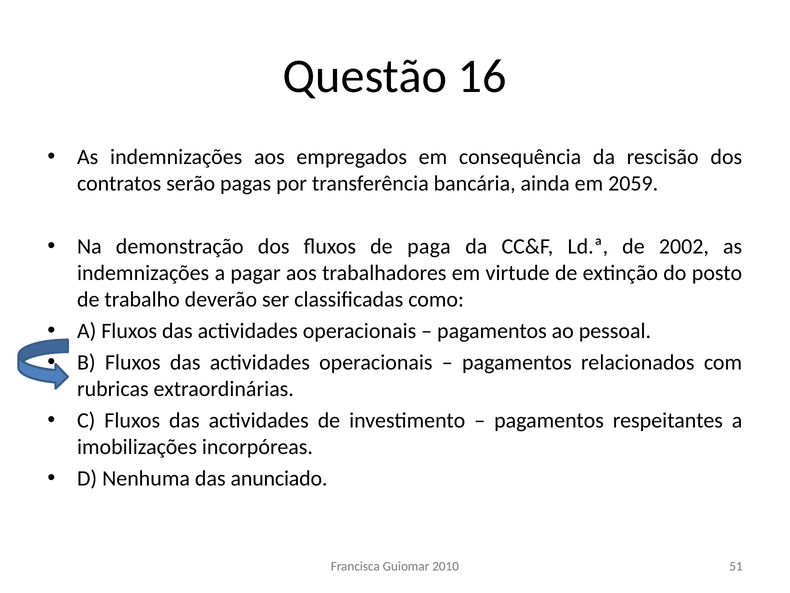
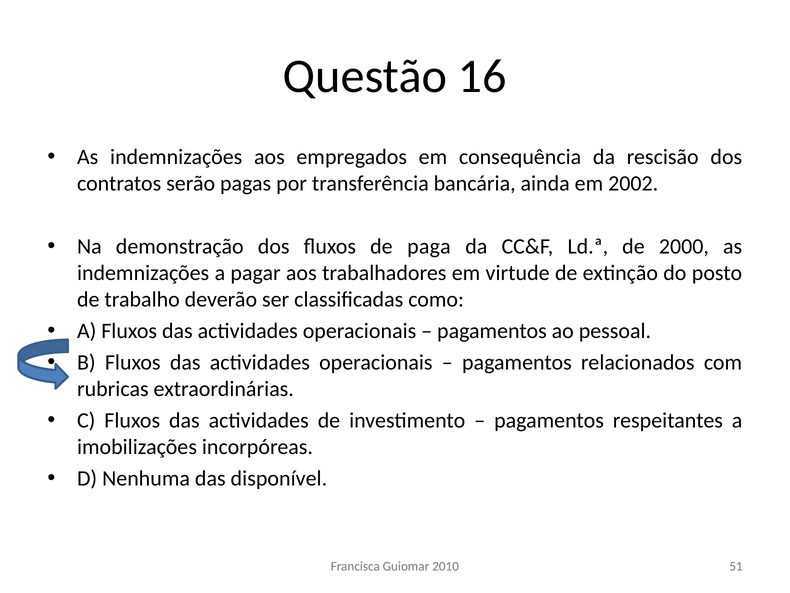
2059: 2059 -> 2002
2002: 2002 -> 2000
anunciado: anunciado -> disponível
